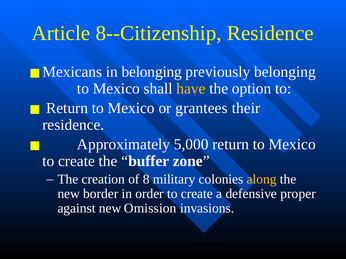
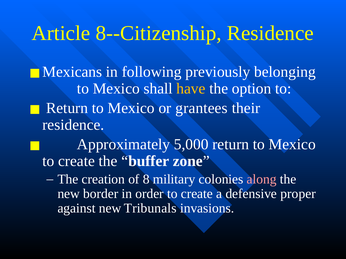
in belonging: belonging -> following
along colour: yellow -> pink
Omission: Omission -> Tribunals
